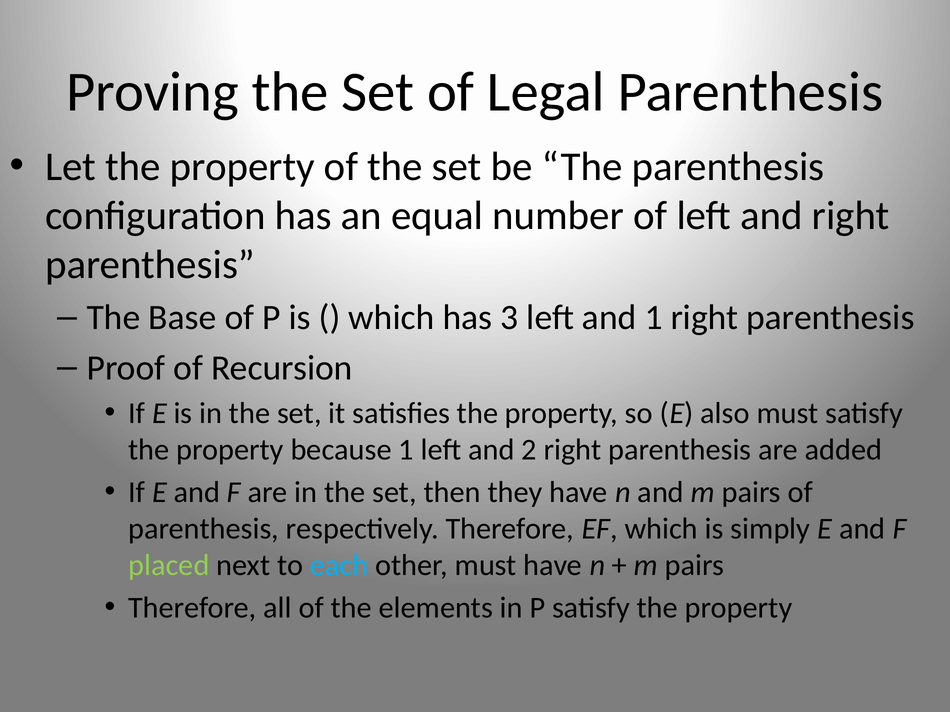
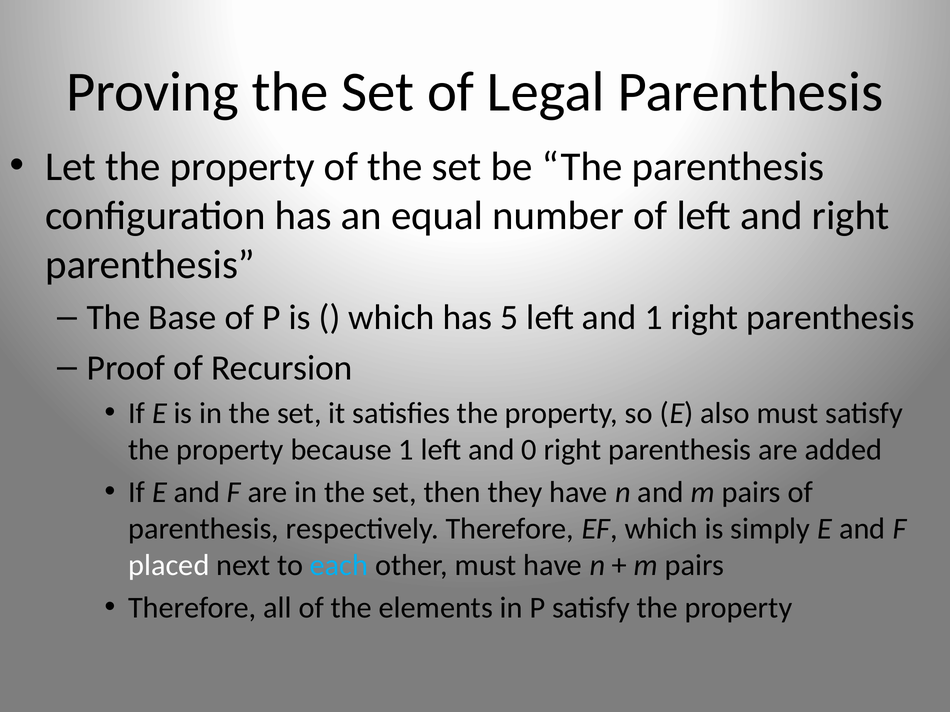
3: 3 -> 5
2: 2 -> 0
placed colour: light green -> white
